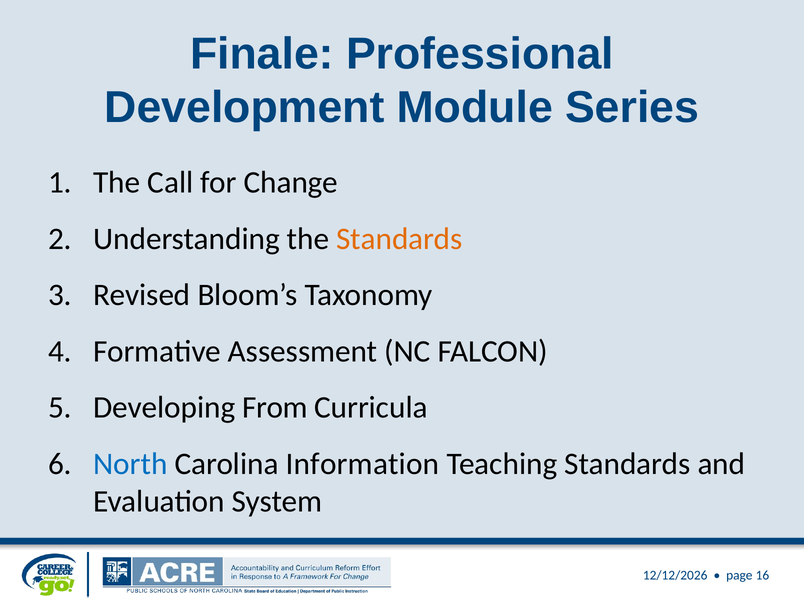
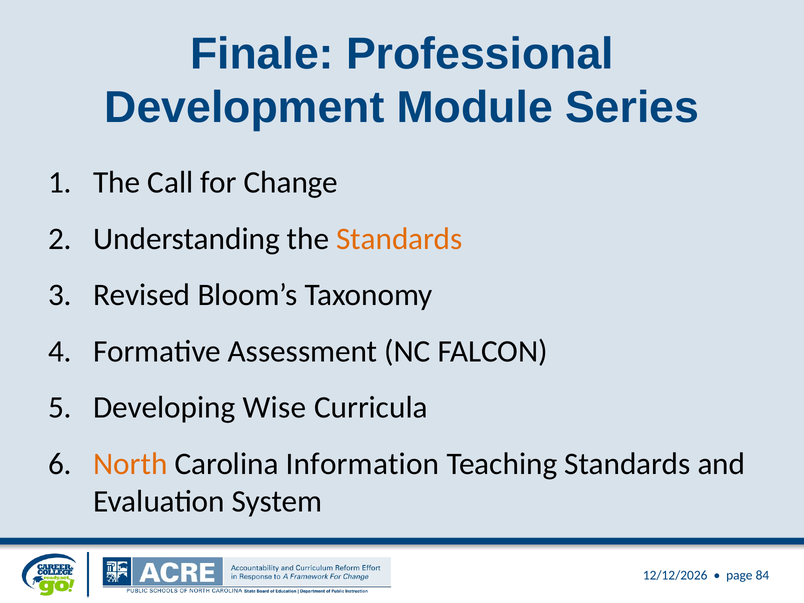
From: From -> Wise
North colour: blue -> orange
16: 16 -> 84
